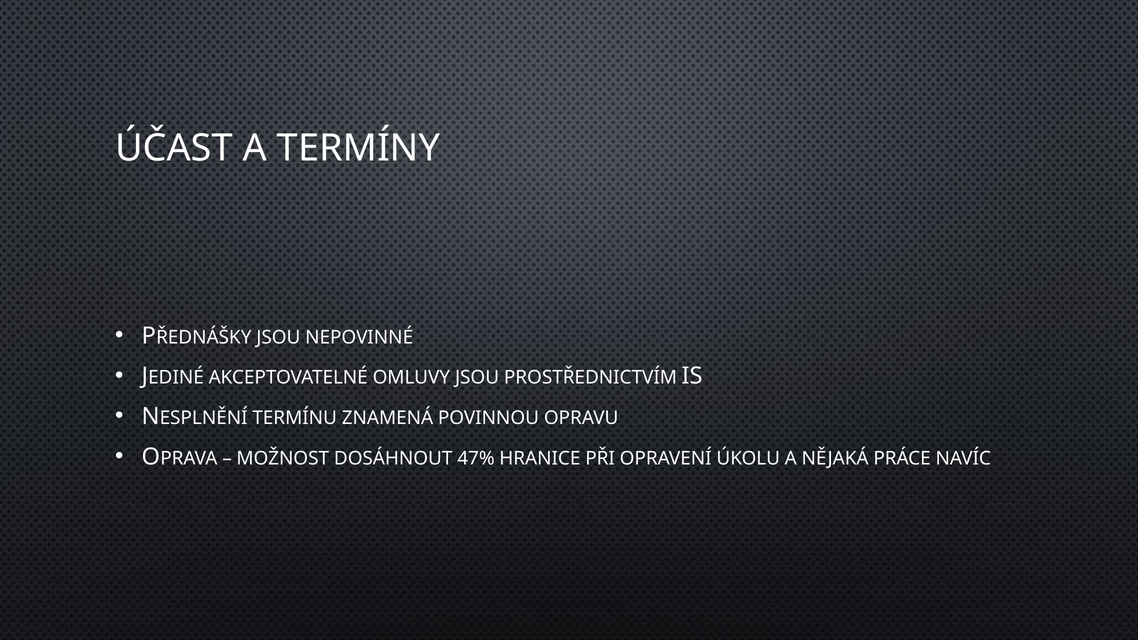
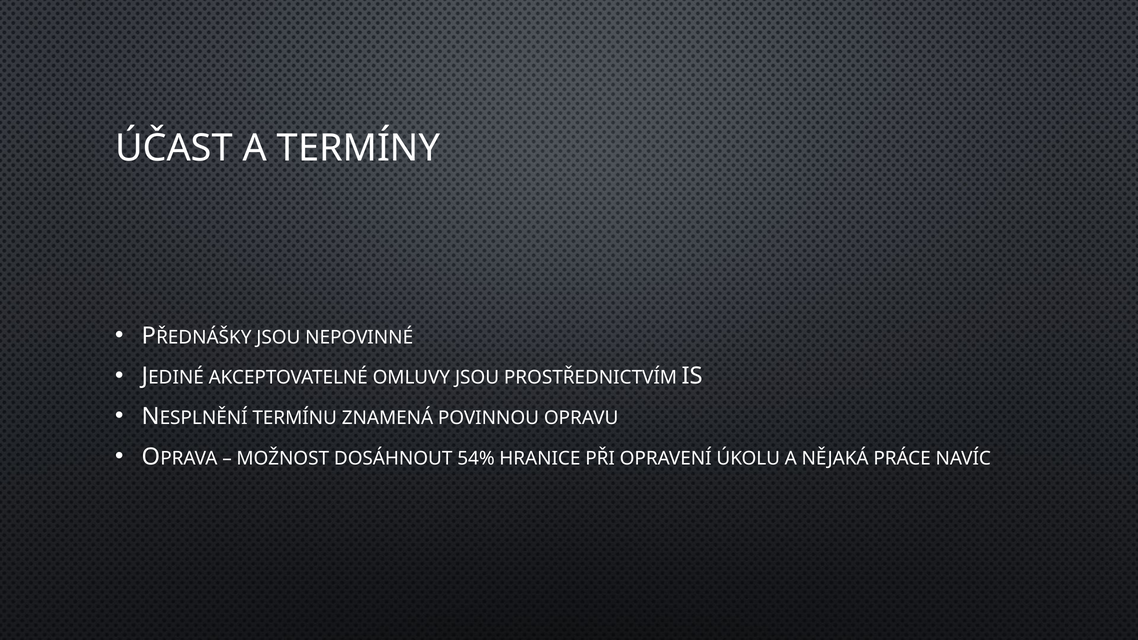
47%: 47% -> 54%
